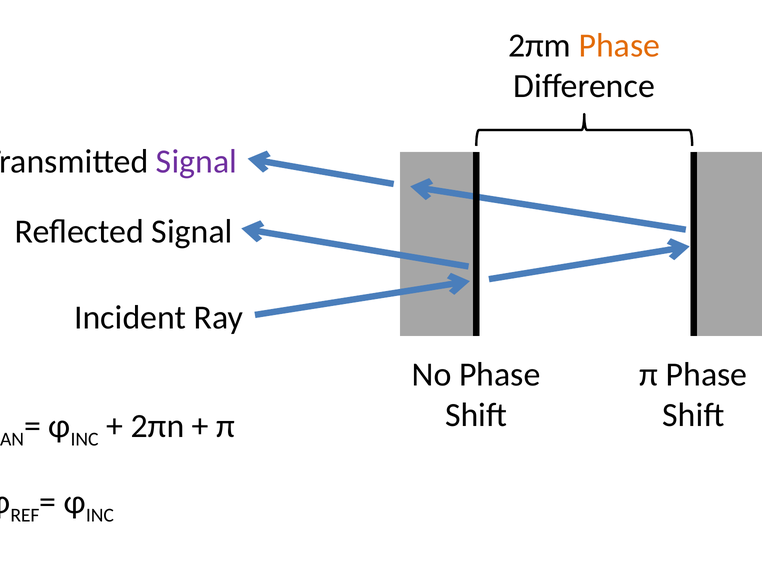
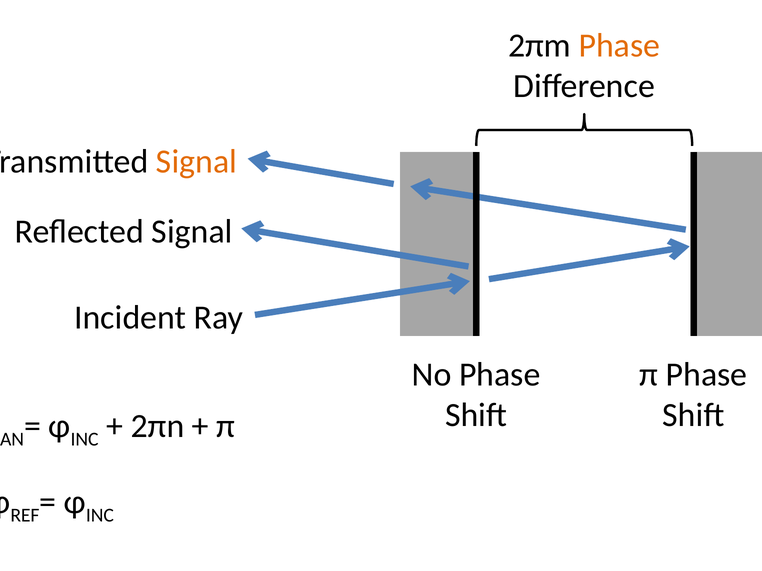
Signal at (197, 162) colour: purple -> orange
